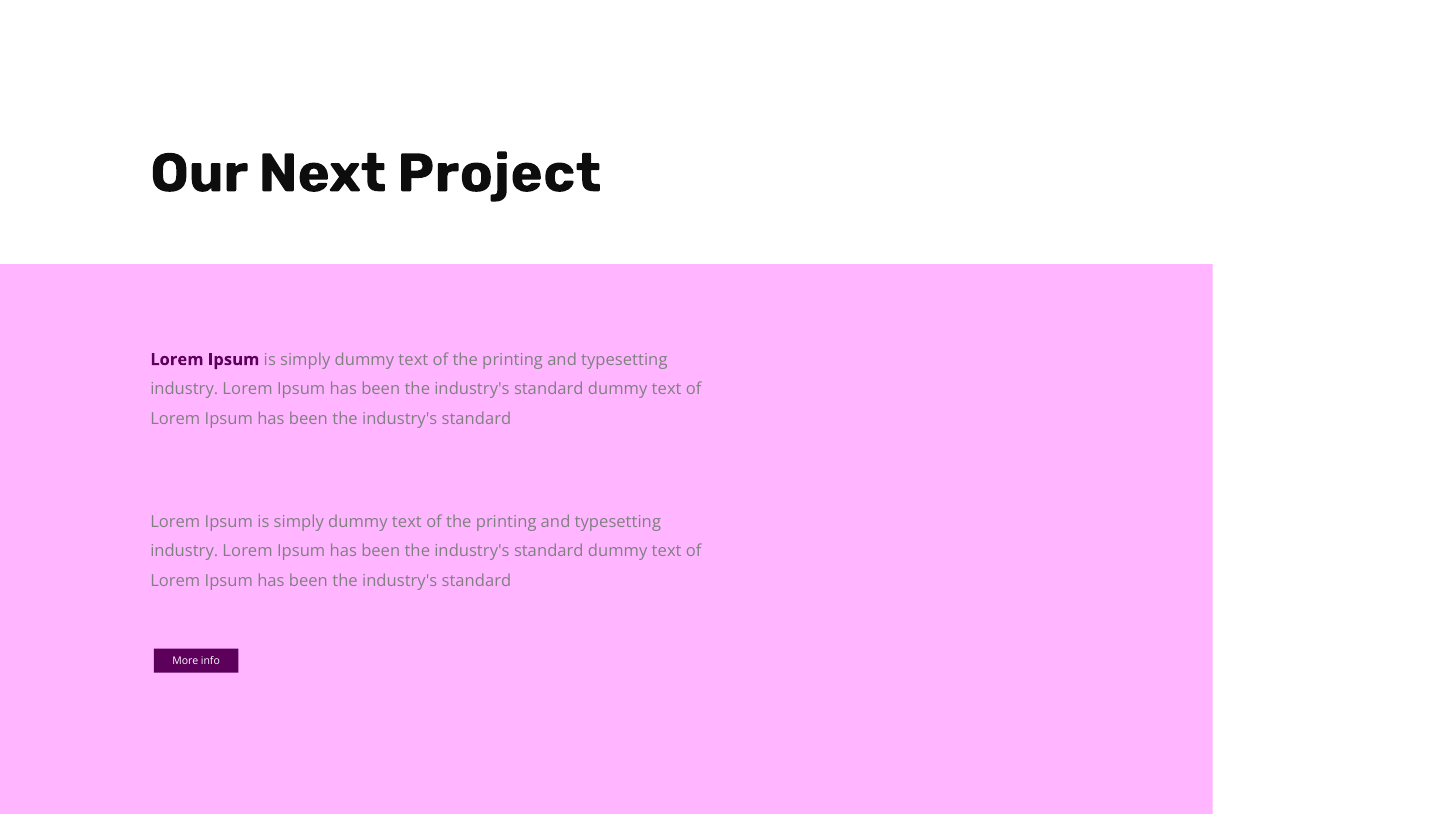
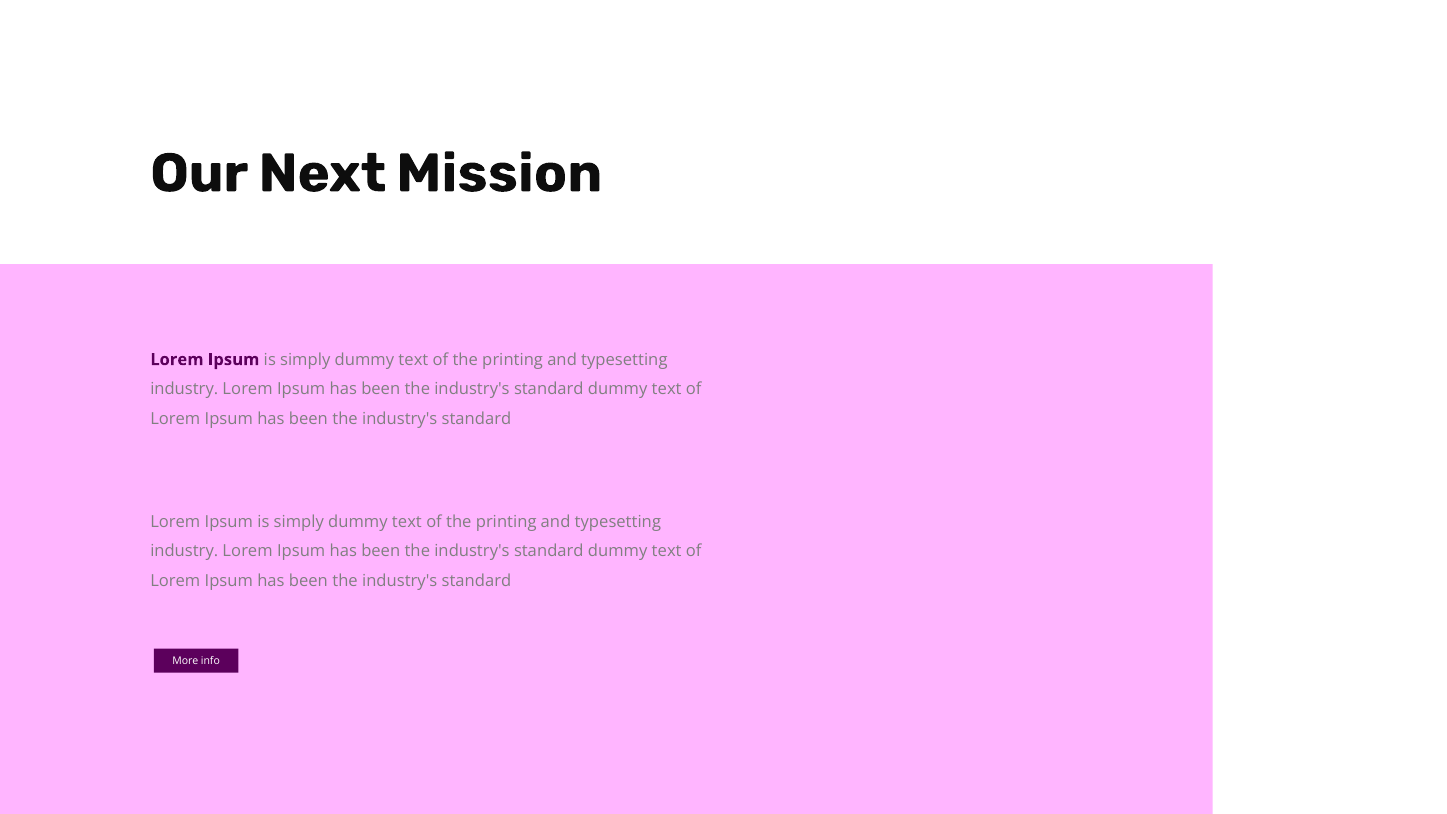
Project: Project -> Mission
